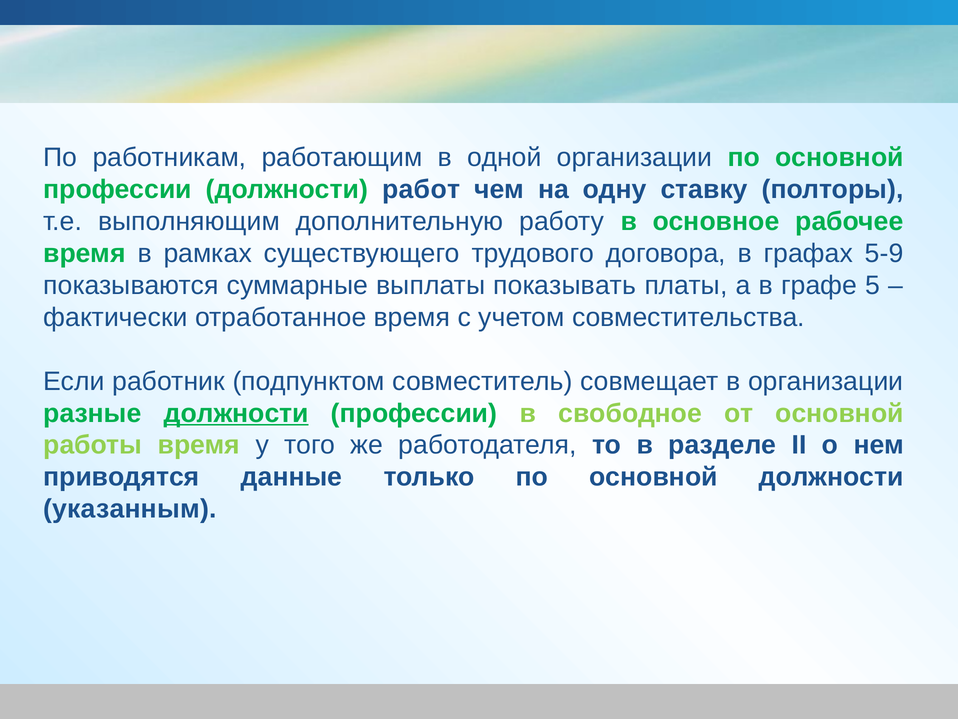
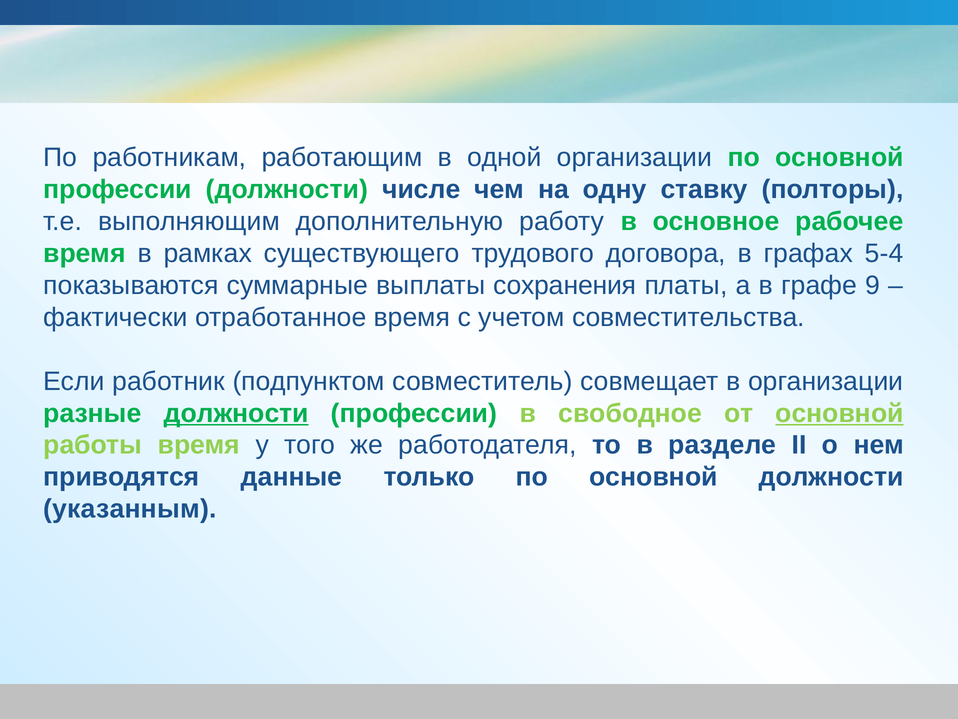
работ: работ -> числе
5-9: 5-9 -> 5-4
показывать: показывать -> сохранения
5: 5 -> 9
основной at (839, 413) underline: none -> present
